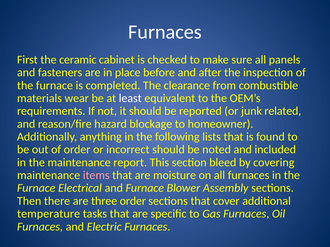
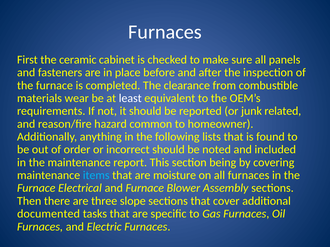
blockage: blockage -> common
bleed: bleed -> being
items colour: pink -> light blue
three order: order -> slope
temperature: temperature -> documented
